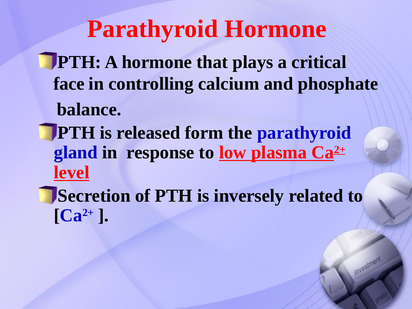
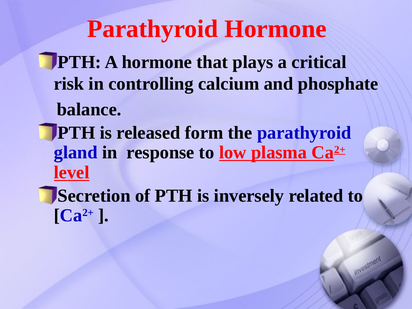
face: face -> risk
